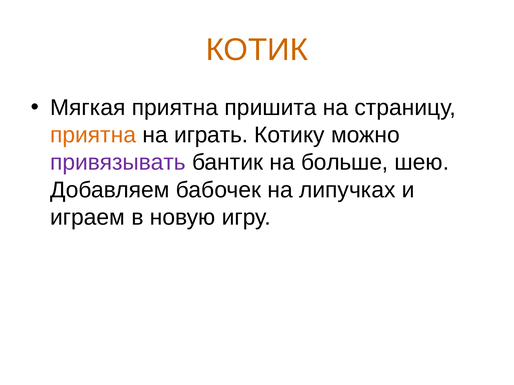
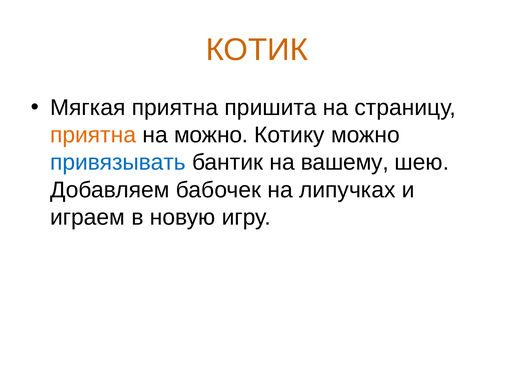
на играть: играть -> можно
привязывать colour: purple -> blue
больше: больше -> вашему
